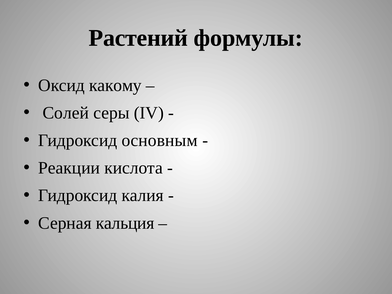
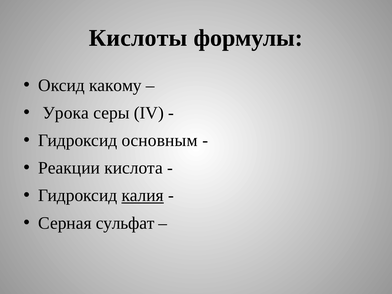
Растений: Растений -> Кислоты
Солей: Солей -> Урока
калия underline: none -> present
кальция: кальция -> сульфат
